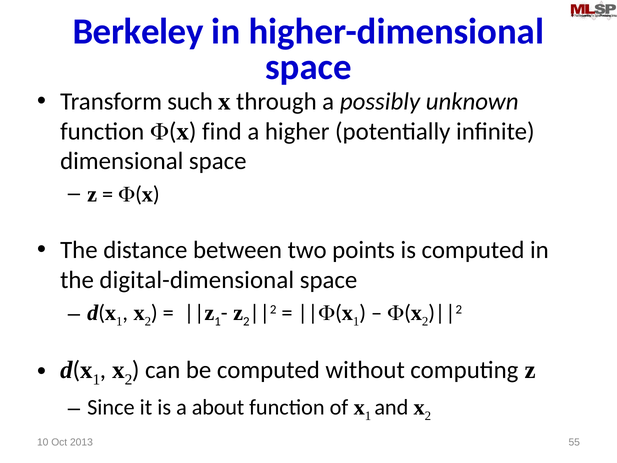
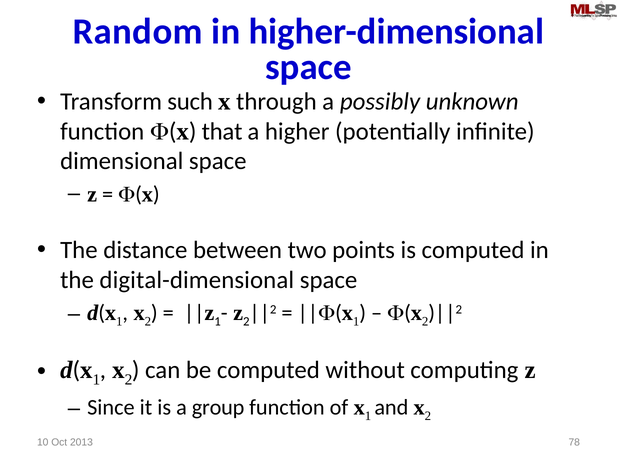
Berkeley: Berkeley -> Random
find: find -> that
about: about -> group
55: 55 -> 78
